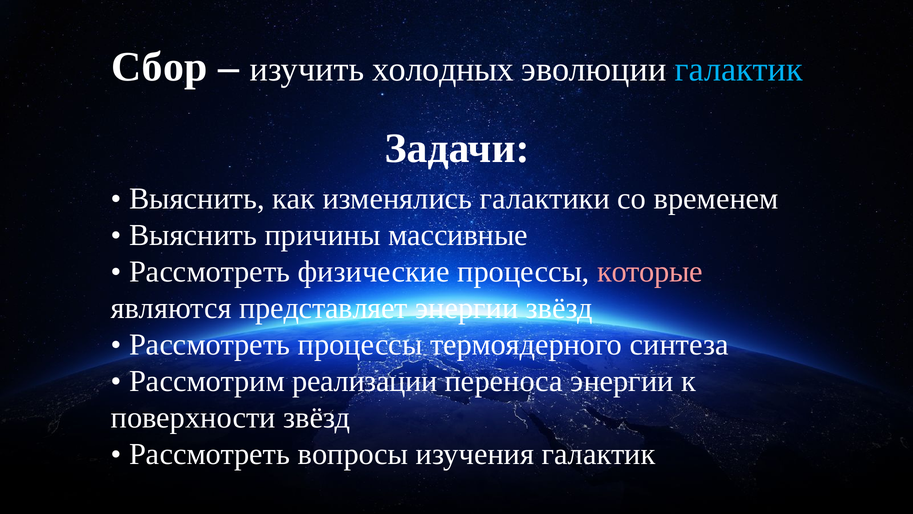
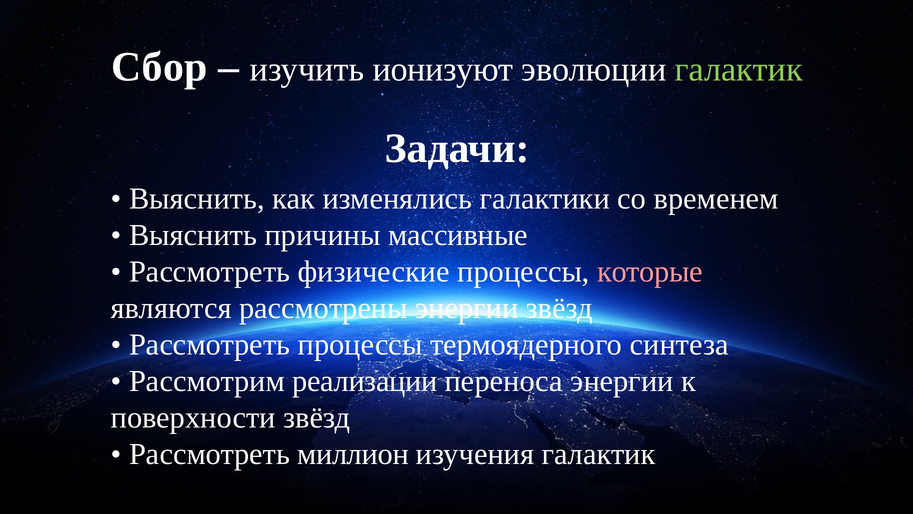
холодных: холодных -> ионизуют
галактик at (739, 70) colour: light blue -> light green
представляет: представляет -> рассмотрены
вопросы: вопросы -> миллион
